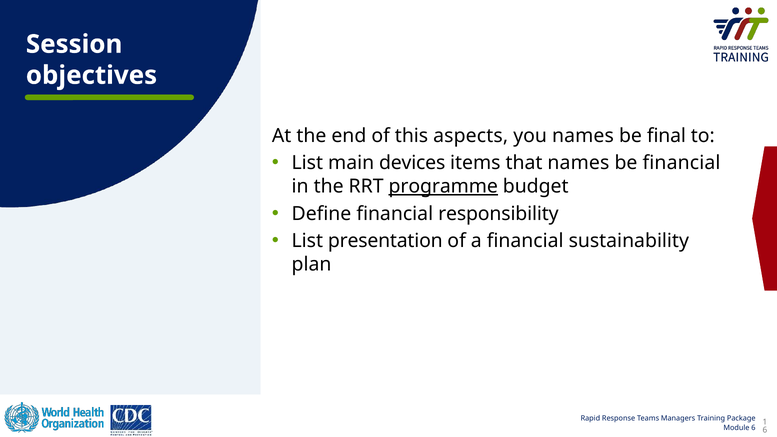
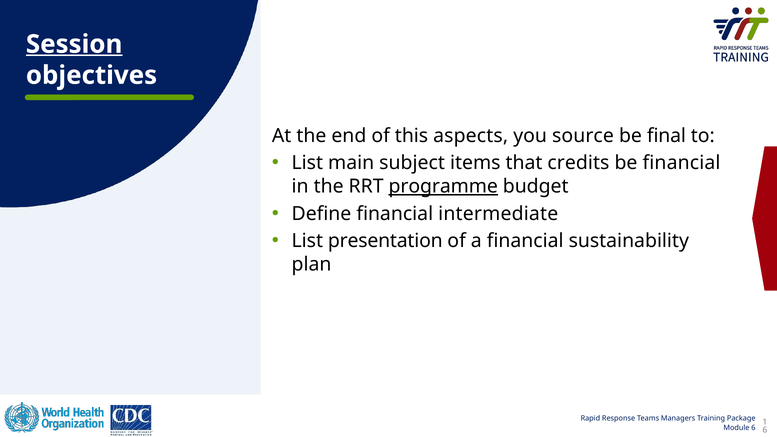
Session underline: none -> present
you names: names -> source
devices: devices -> subject
that names: names -> credits
responsibility: responsibility -> intermediate
